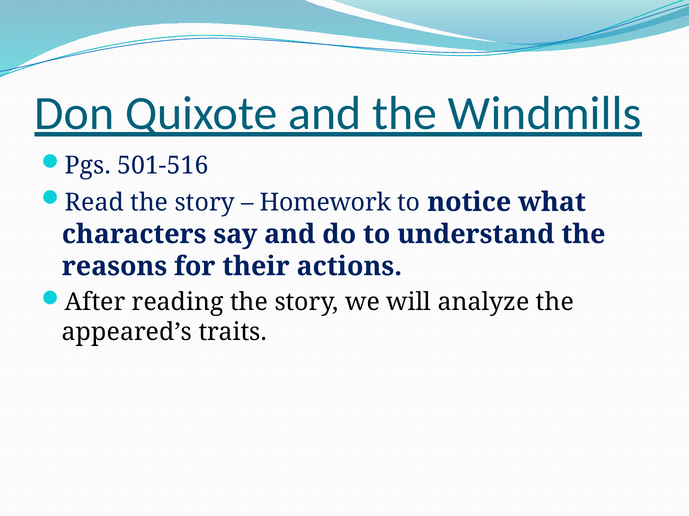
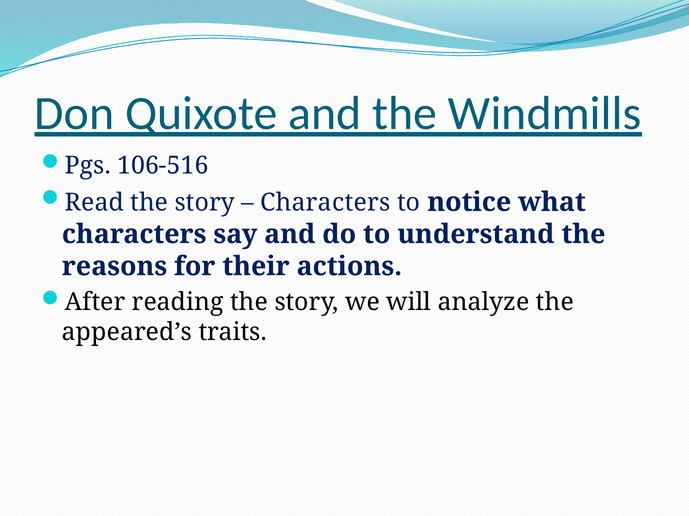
501-516: 501-516 -> 106-516
Homework at (325, 203): Homework -> Characters
